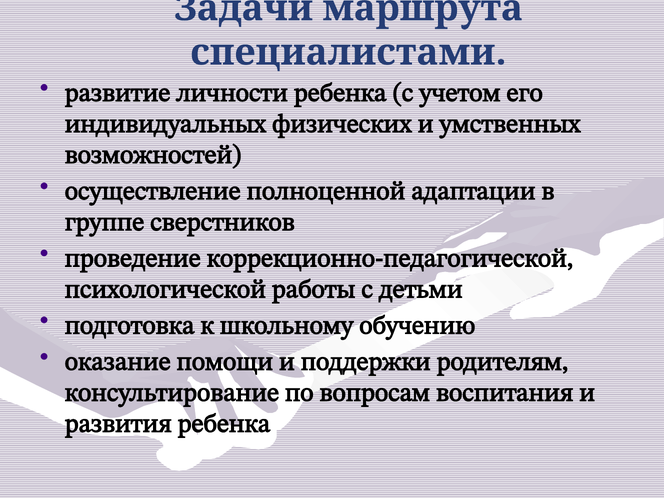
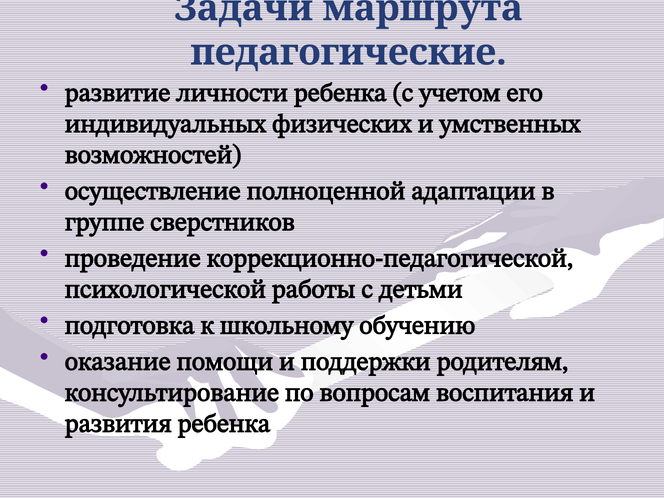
специалистами: специалистами -> педагогические
